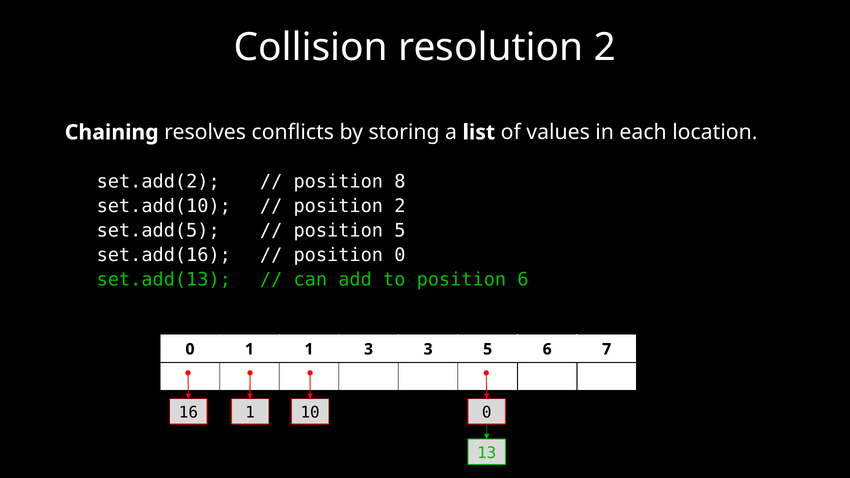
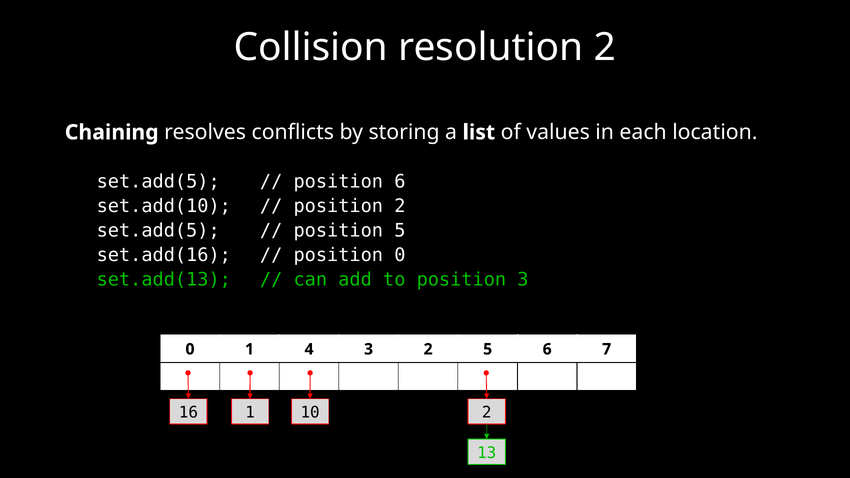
set.add(2 at (158, 182): set.add(2 -> set.add(5
position 8: 8 -> 6
position 6: 6 -> 3
1 1: 1 -> 4
3 3: 3 -> 2
10 0: 0 -> 2
